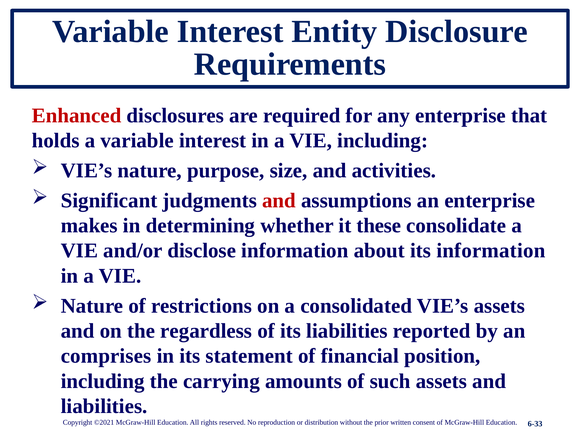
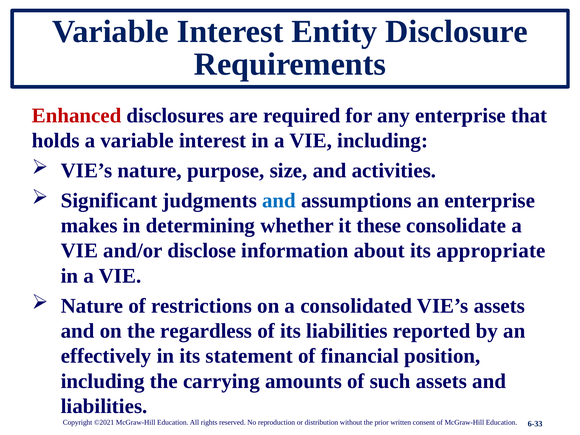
and at (279, 200) colour: red -> blue
its information: information -> appropriate
comprises: comprises -> effectively
